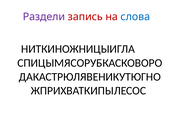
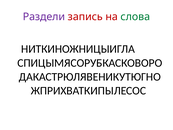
слова colour: blue -> green
